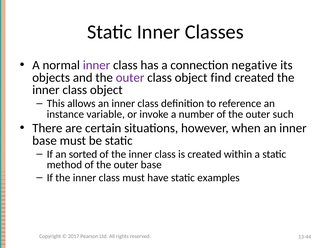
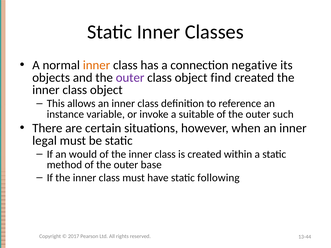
inner at (97, 65) colour: purple -> orange
number: number -> suitable
base at (45, 141): base -> legal
sorted: sorted -> would
examples: examples -> following
